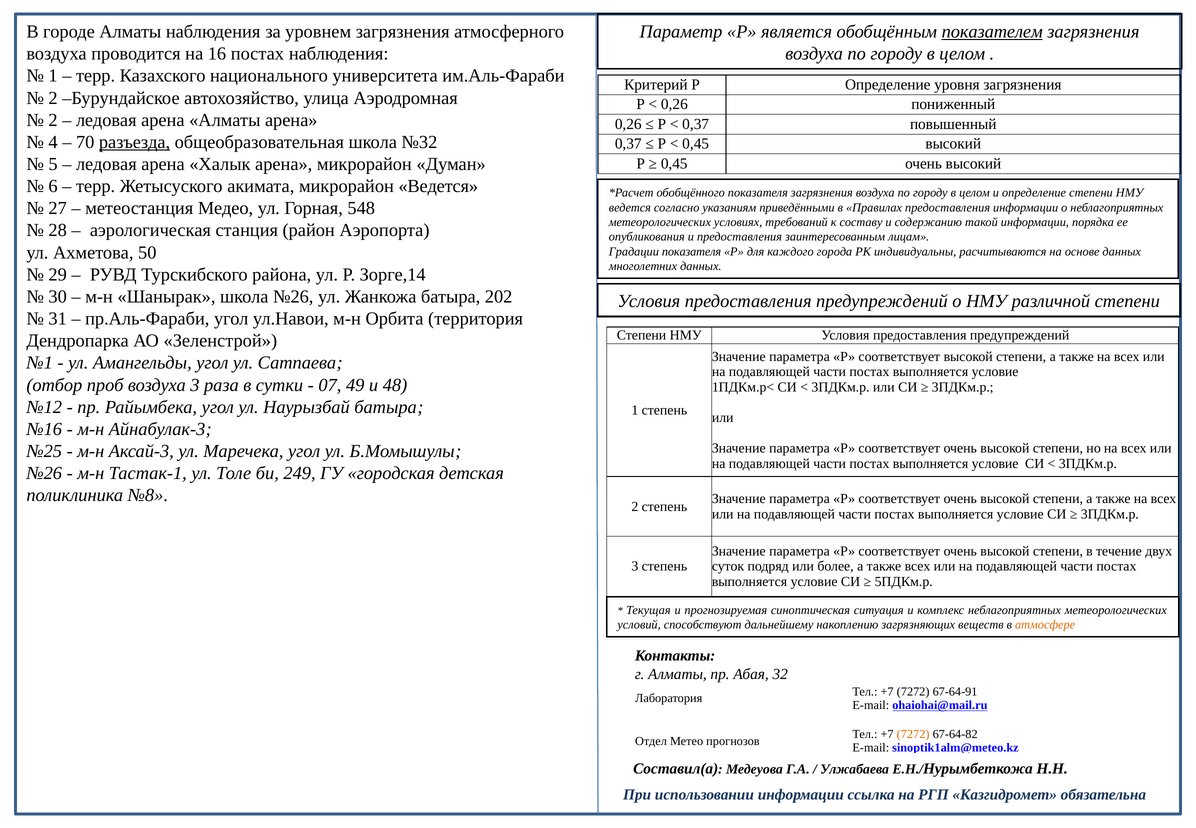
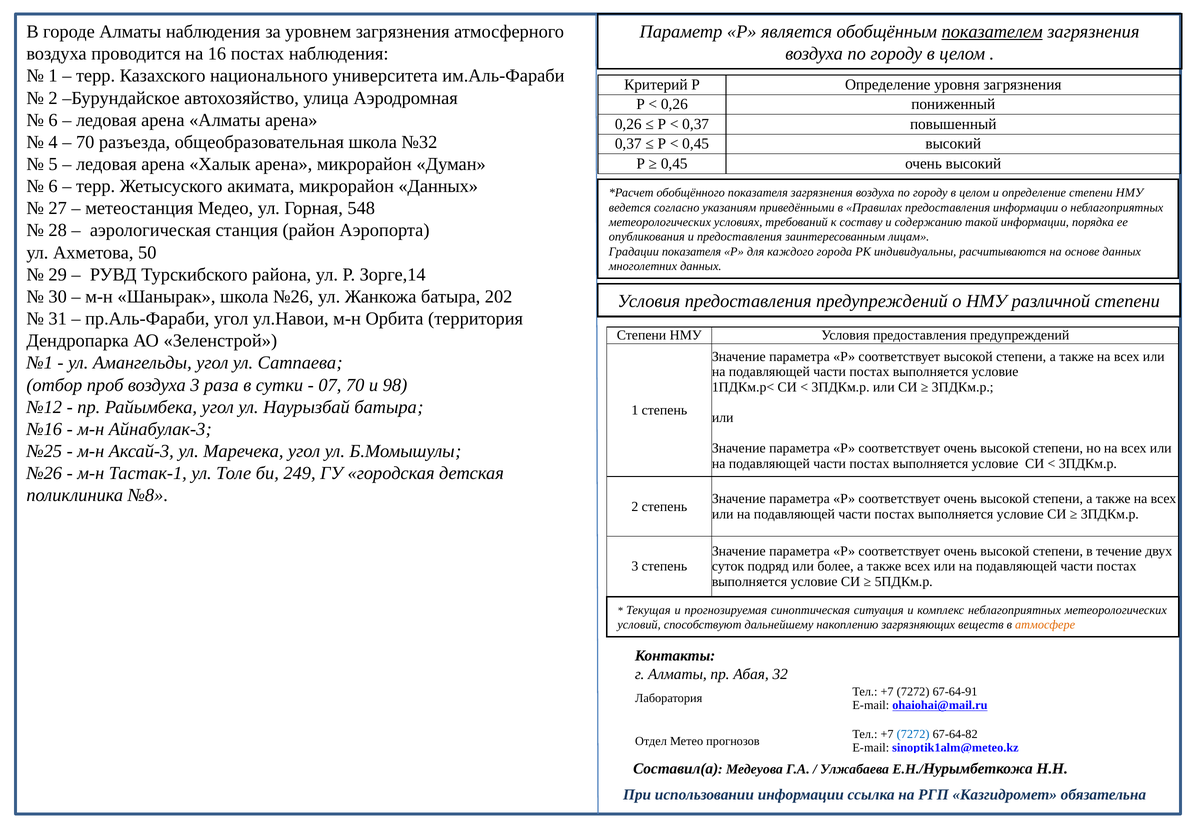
2 at (53, 120): 2 -> 6
разъезда underline: present -> none
микрорайон Ведется: Ведется -> Данных
07 49: 49 -> 70
48: 48 -> 98
7272 at (913, 734) colour: orange -> blue
